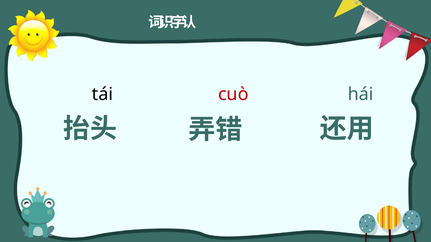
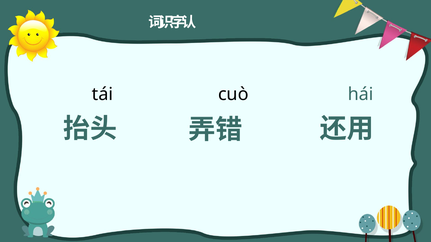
cuò colour: red -> black
